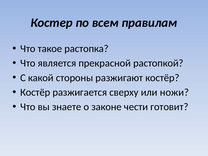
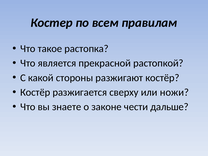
готовит: готовит -> дальше
